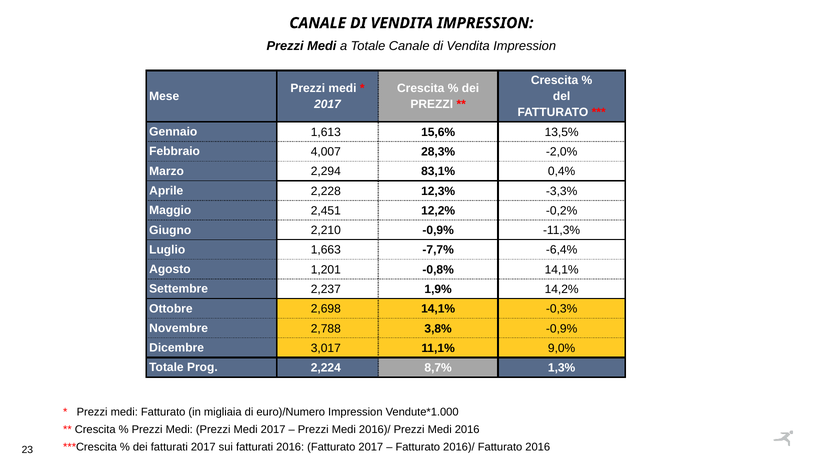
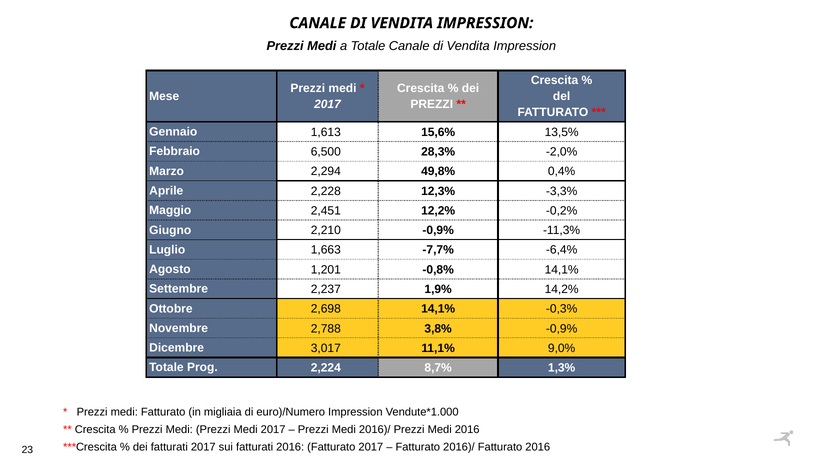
4,007: 4,007 -> 6,500
83,1%: 83,1% -> 49,8%
